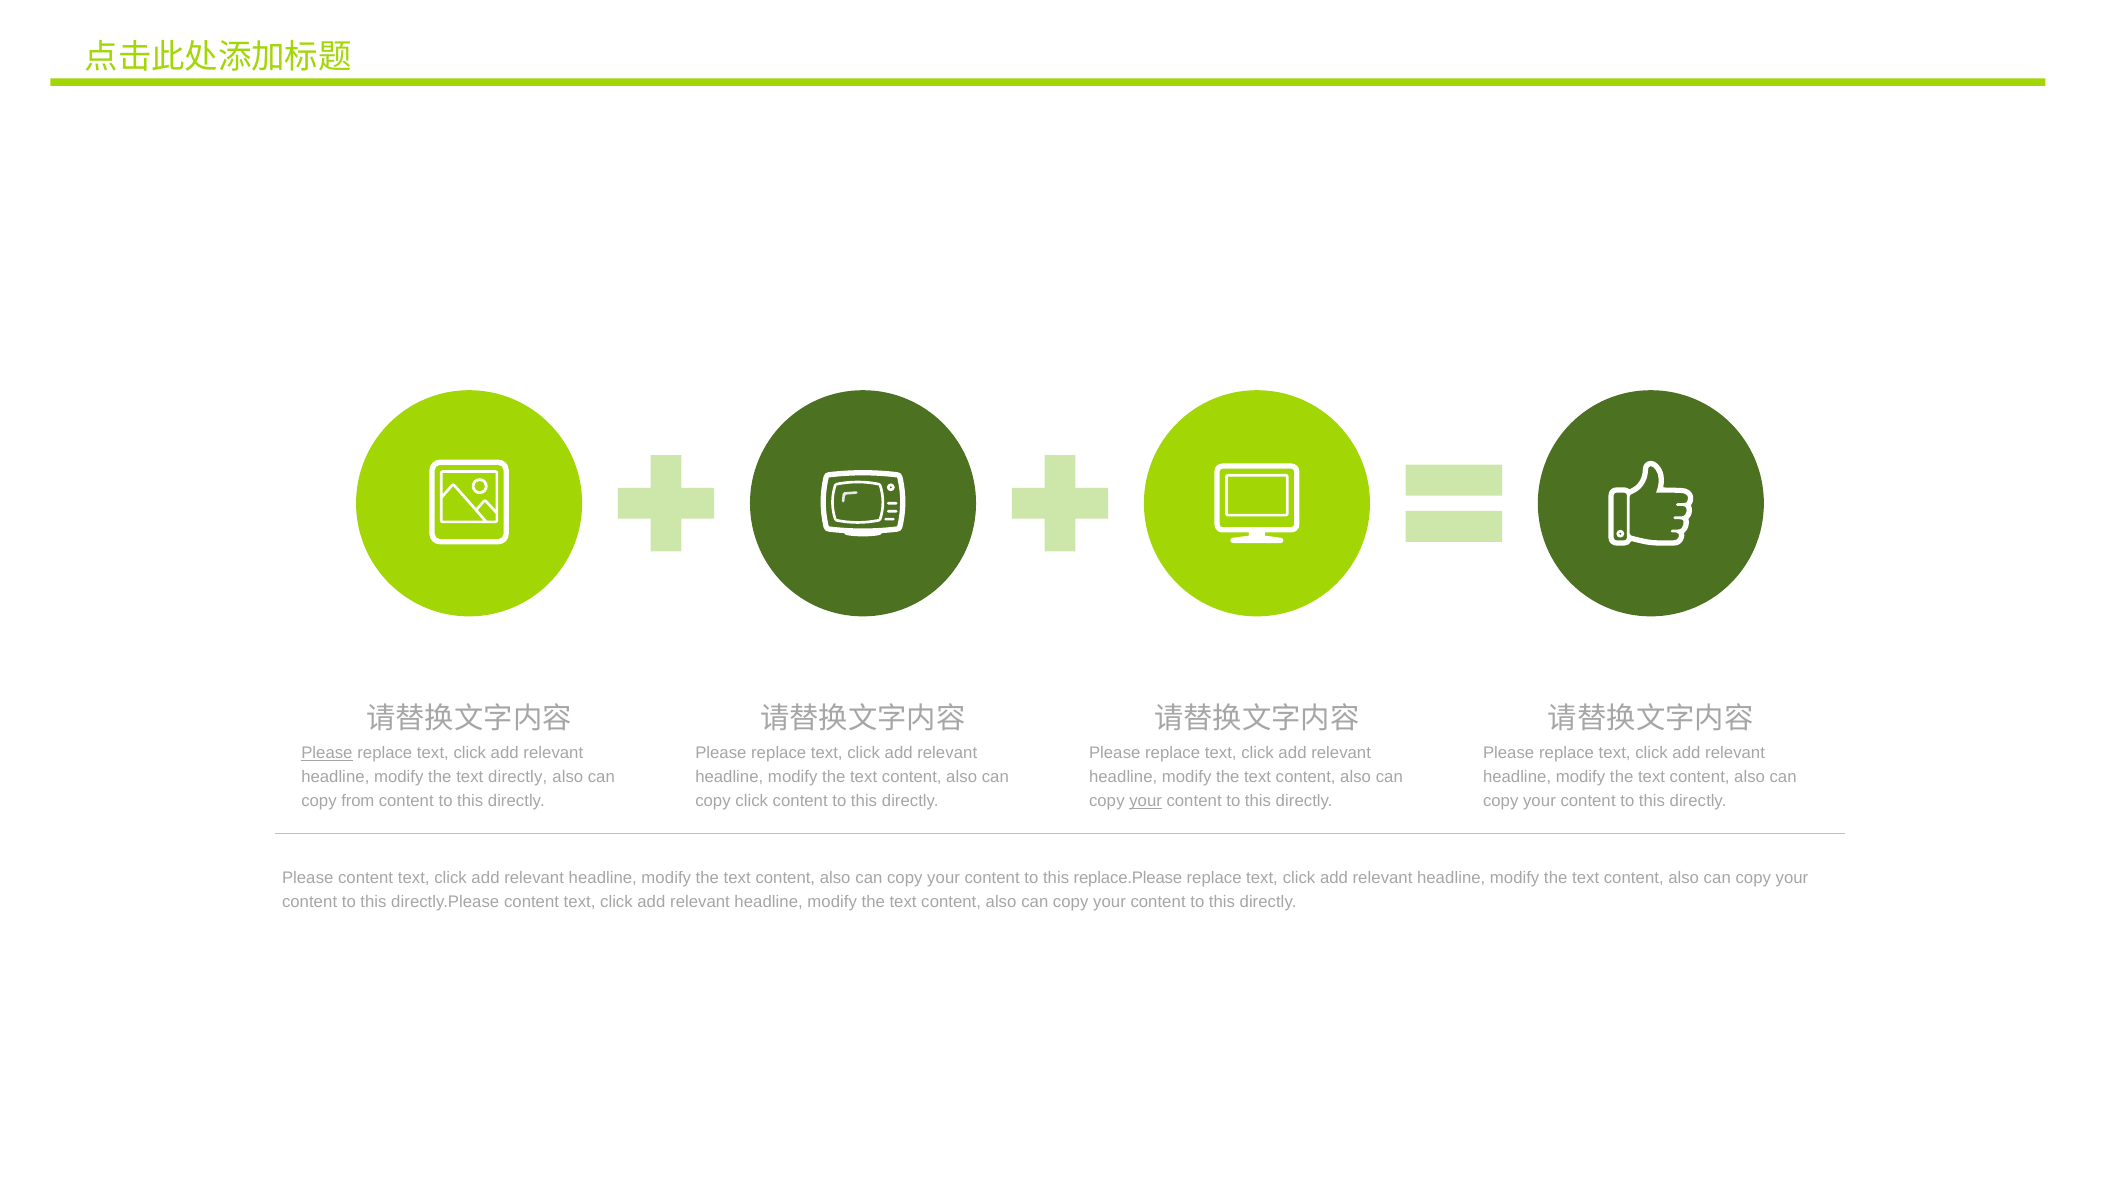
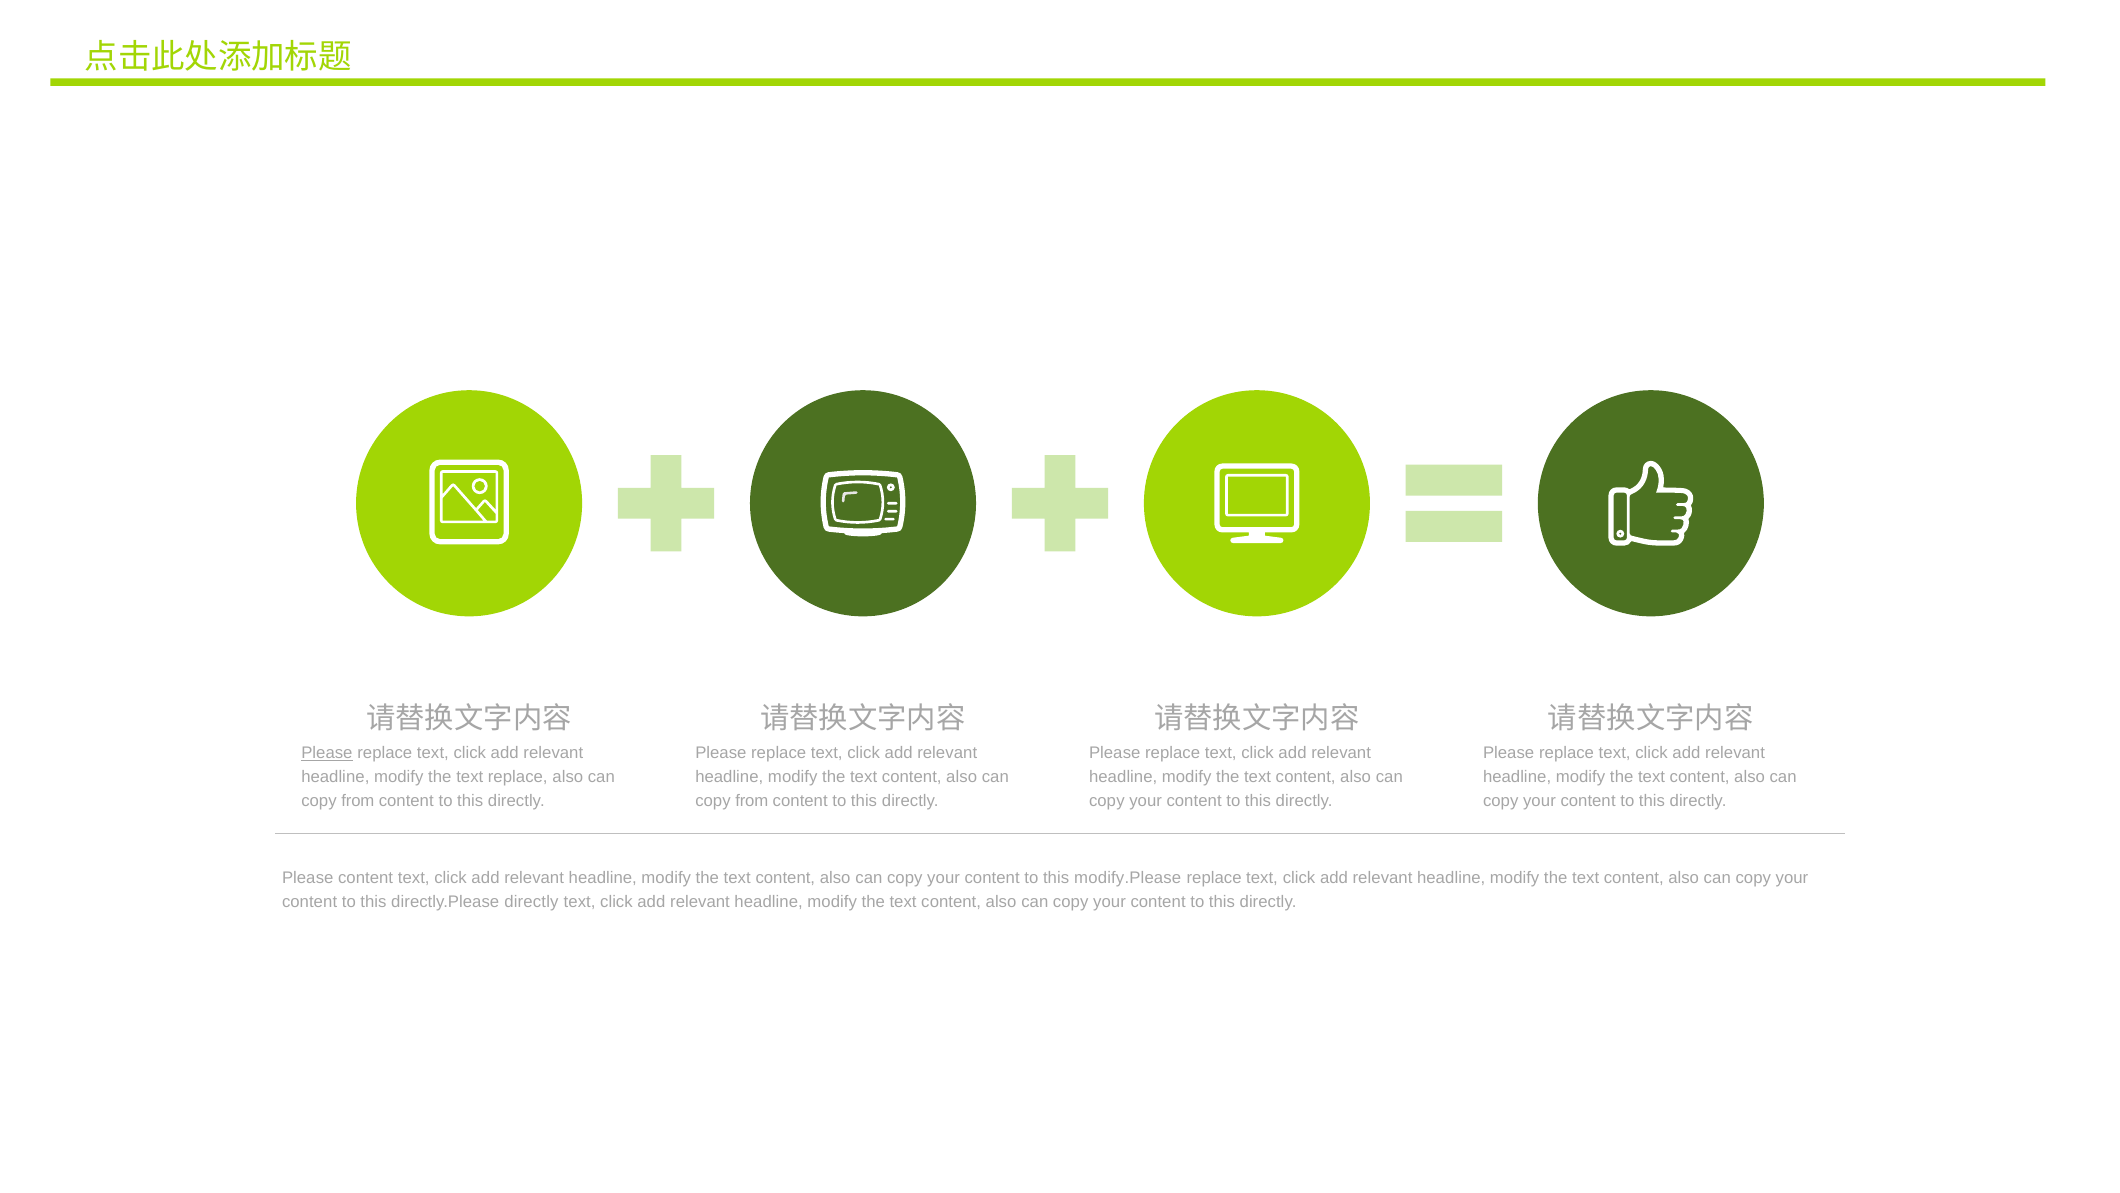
text directly: directly -> replace
click at (752, 801): click -> from
your at (1146, 801) underline: present -> none
replace.Please: replace.Please -> modify.Please
directly.Please content: content -> directly
